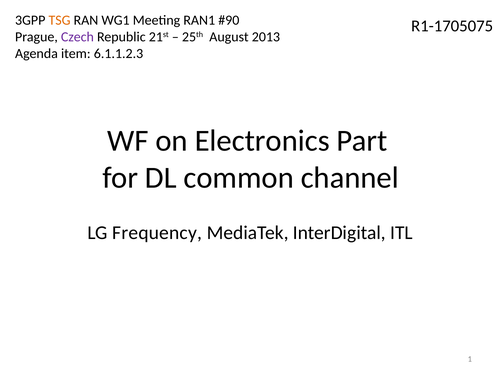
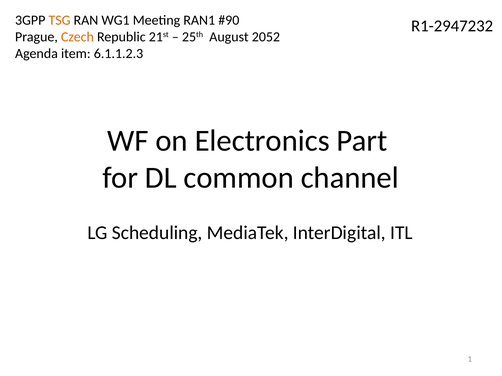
R1-1705075: R1-1705075 -> R1-2947232
Czech colour: purple -> orange
2013: 2013 -> 2052
Frequency: Frequency -> Scheduling
